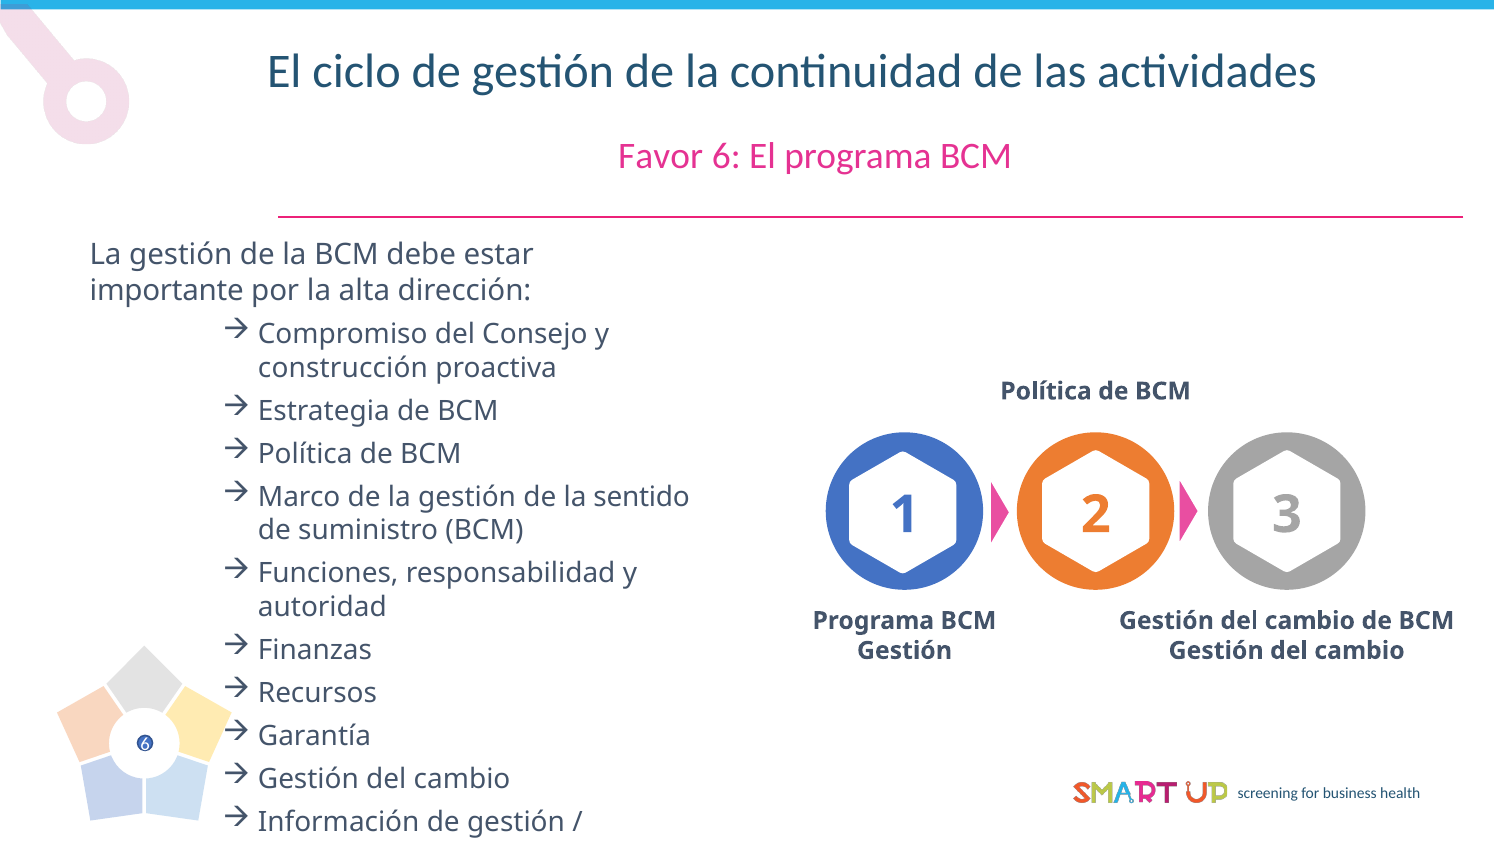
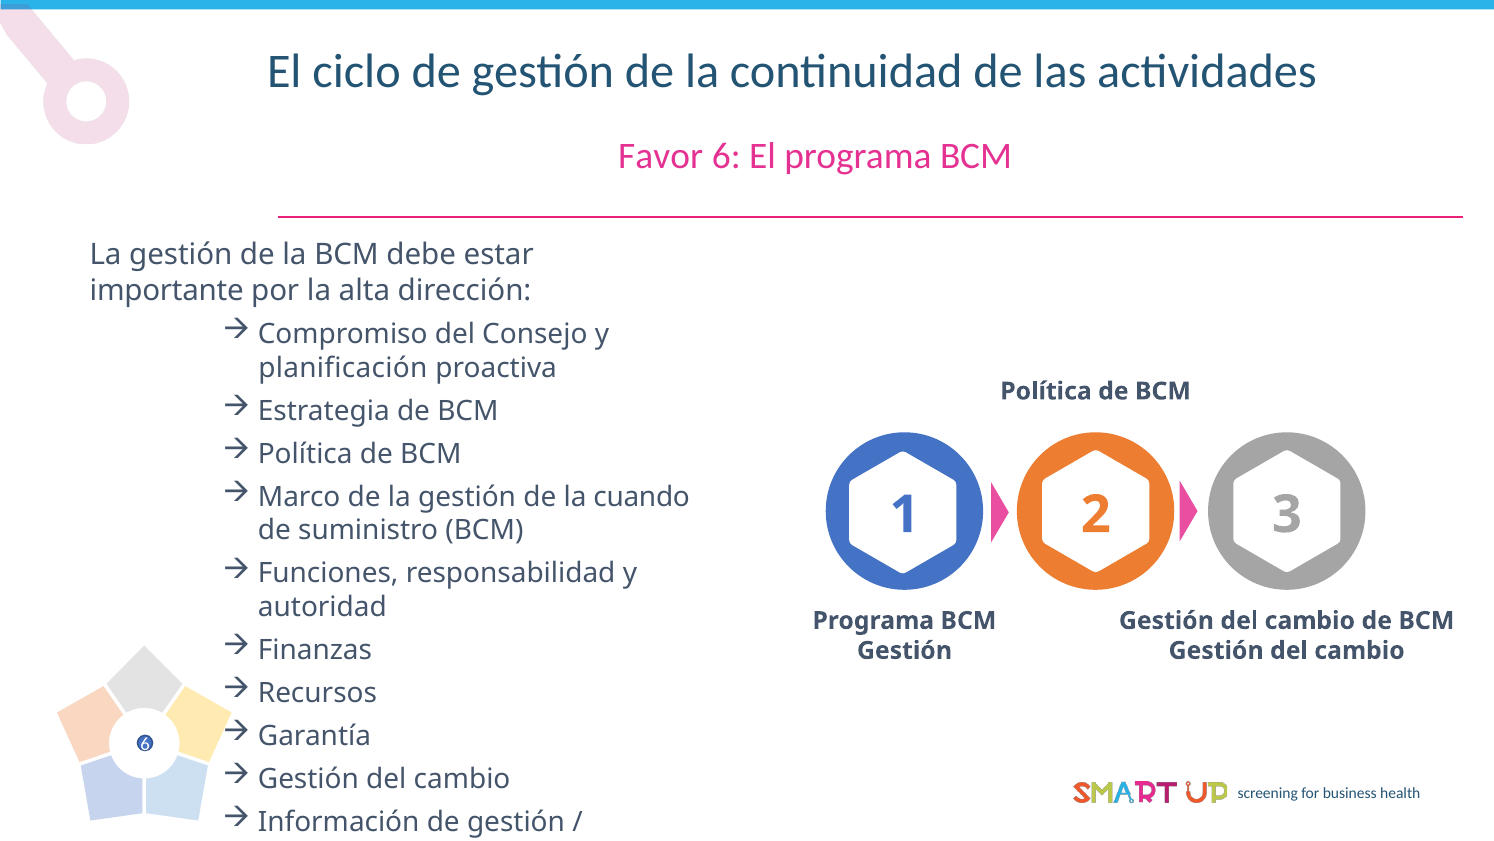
construcción: construcción -> planificación
sentido: sentido -> cuando
